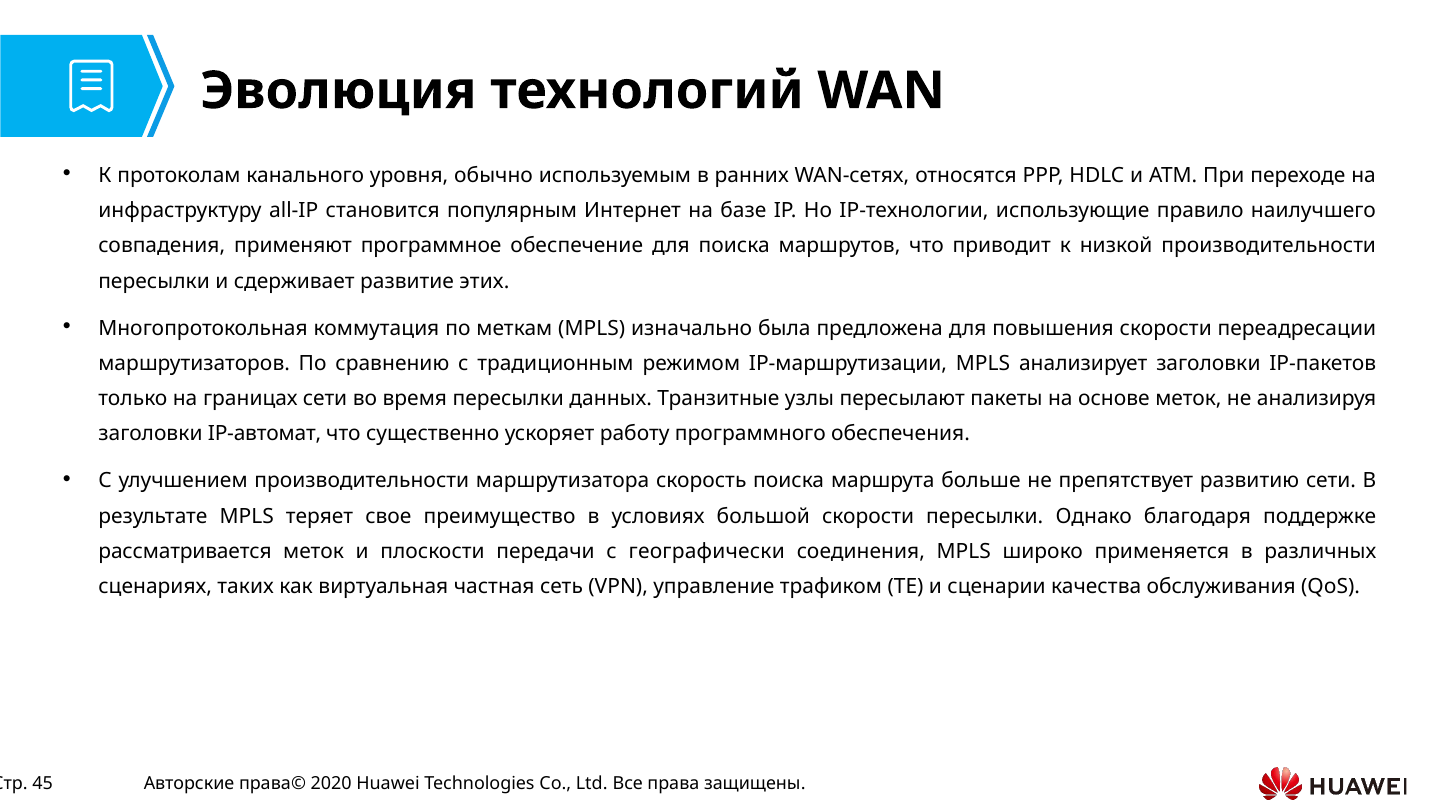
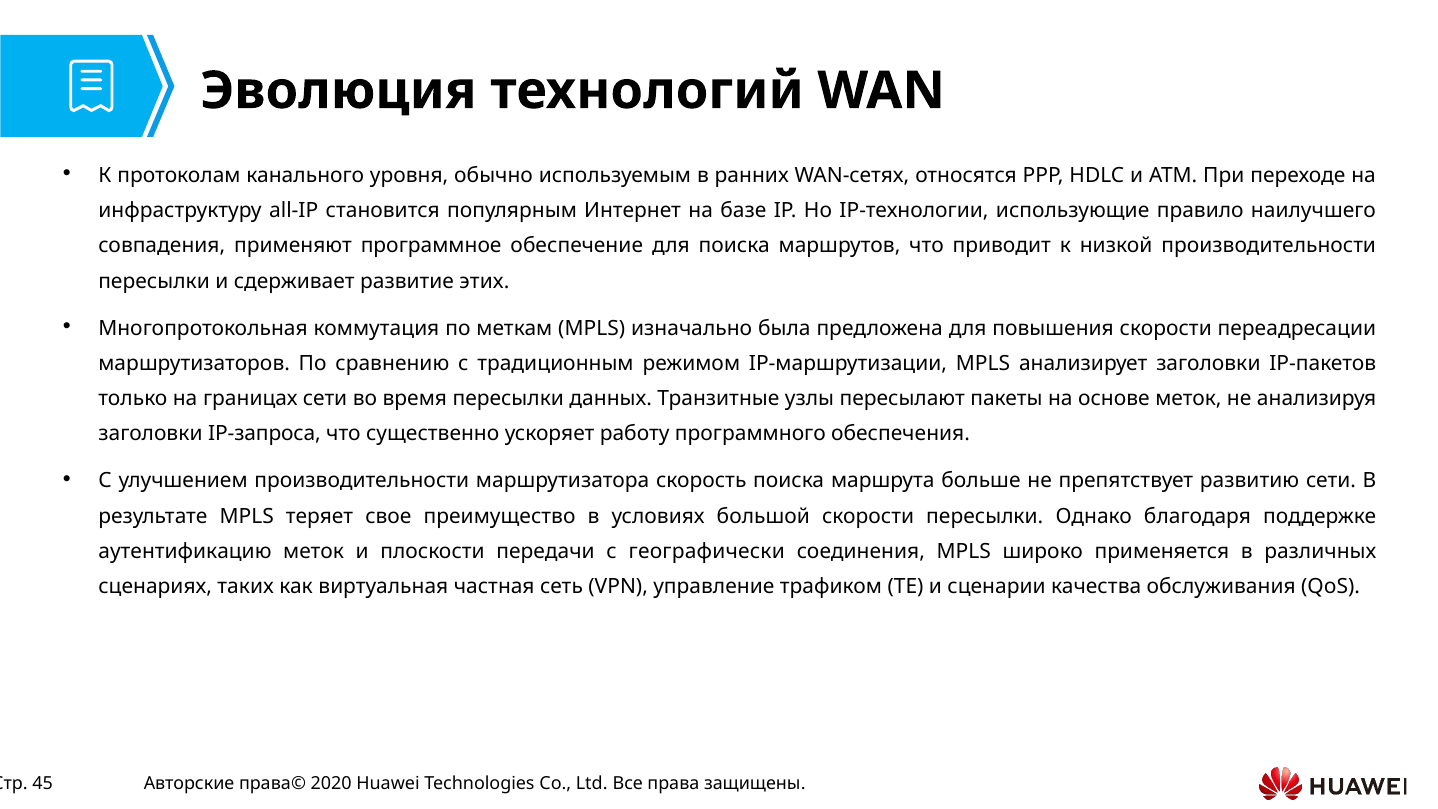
IP-автомат: IP-автомат -> IP-запроса
рассматривается: рассматривается -> аутентификацию
